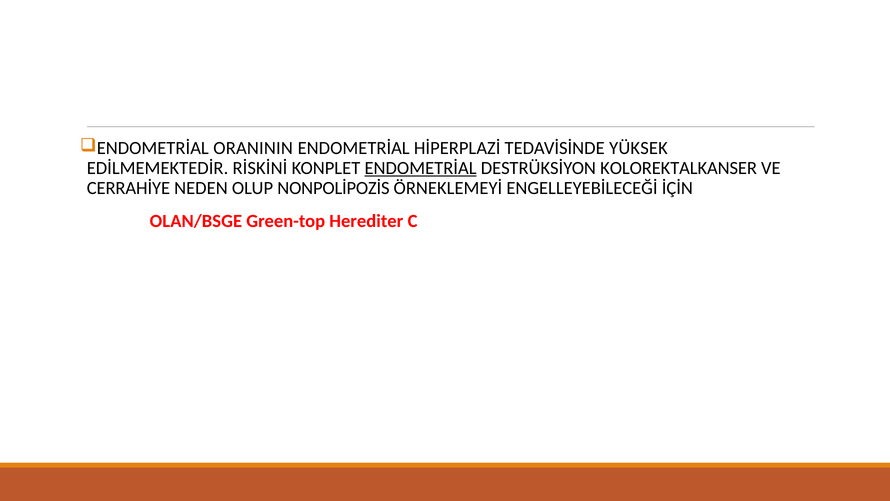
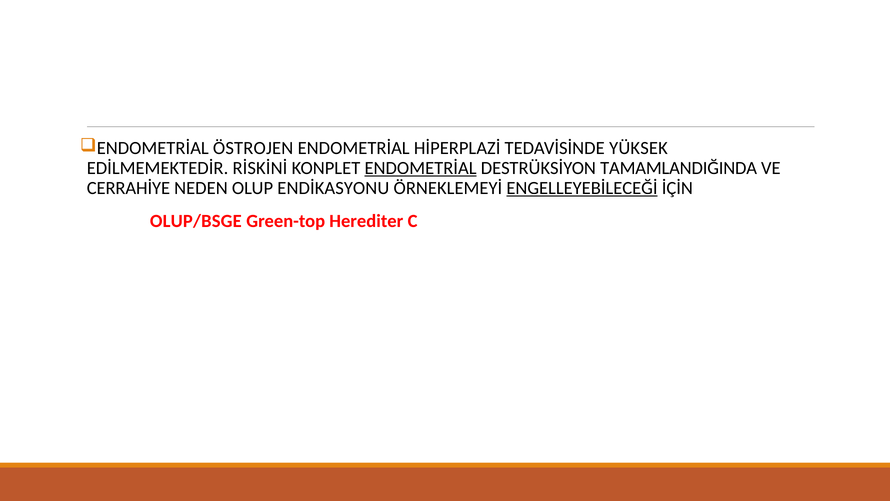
ORANININ: ORANININ -> ÖSTROJEN
KOLOREKTALKANSER: KOLOREKTALKANSER -> TAMAMLANDIĞINDA
NONPOLİPOZİS: NONPOLİPOZİS -> ENDİKASYONU
ENGELLEYEBİLECEĞİ underline: none -> present
OLAN/BSGE: OLAN/BSGE -> OLUP/BSGE
